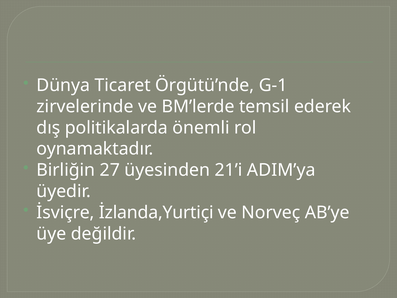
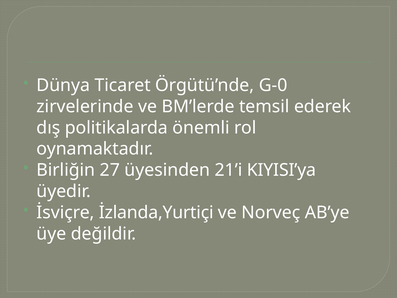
G-1: G-1 -> G-0
ADIM’ya: ADIM’ya -> KIYISI’ya
